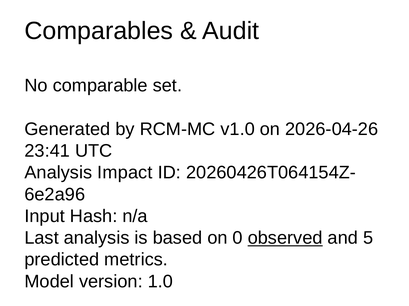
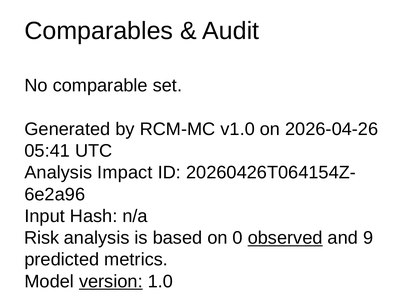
23:41: 23:41 -> 05:41
Last: Last -> Risk
5: 5 -> 9
version underline: none -> present
